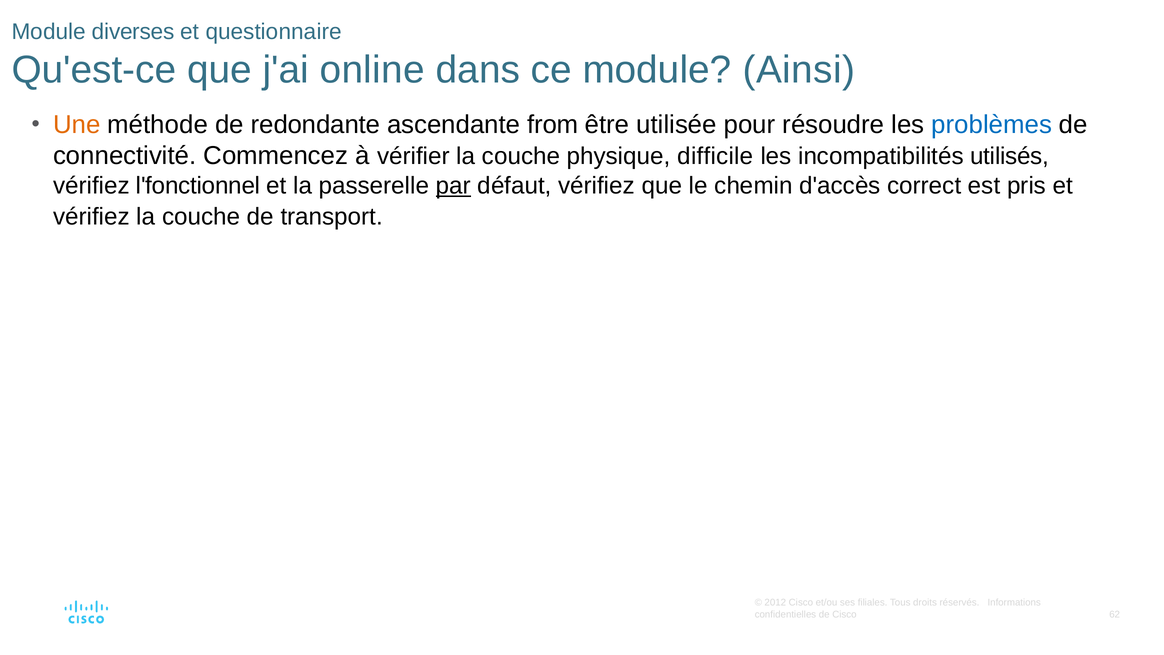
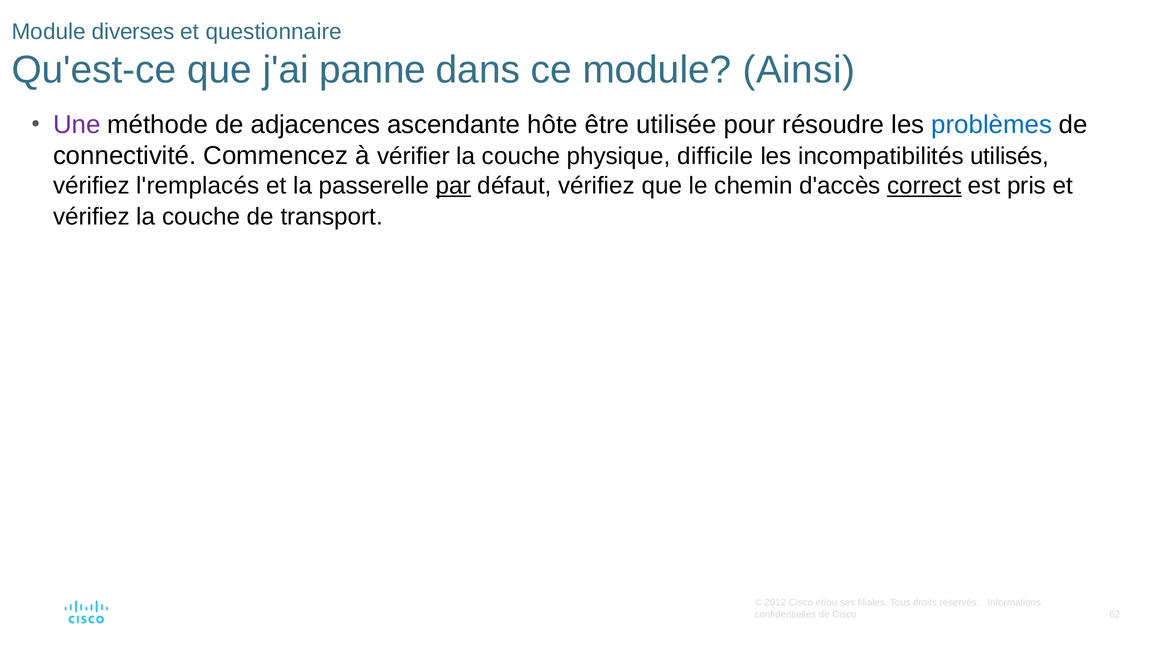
online: online -> panne
Une colour: orange -> purple
redondante: redondante -> adjacences
from: from -> hôte
l'fonctionnel: l'fonctionnel -> l'remplacés
correct underline: none -> present
